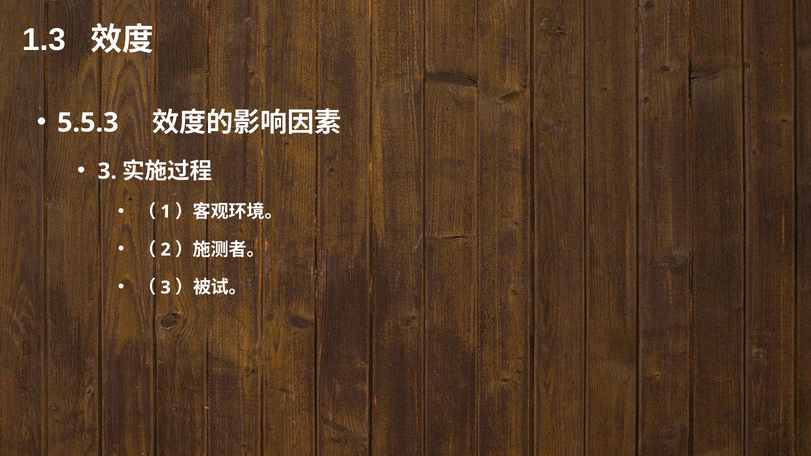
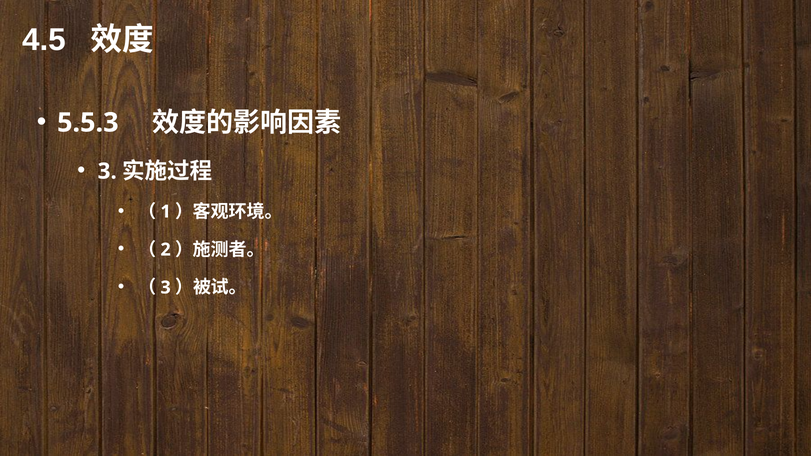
1.3: 1.3 -> 4.5
